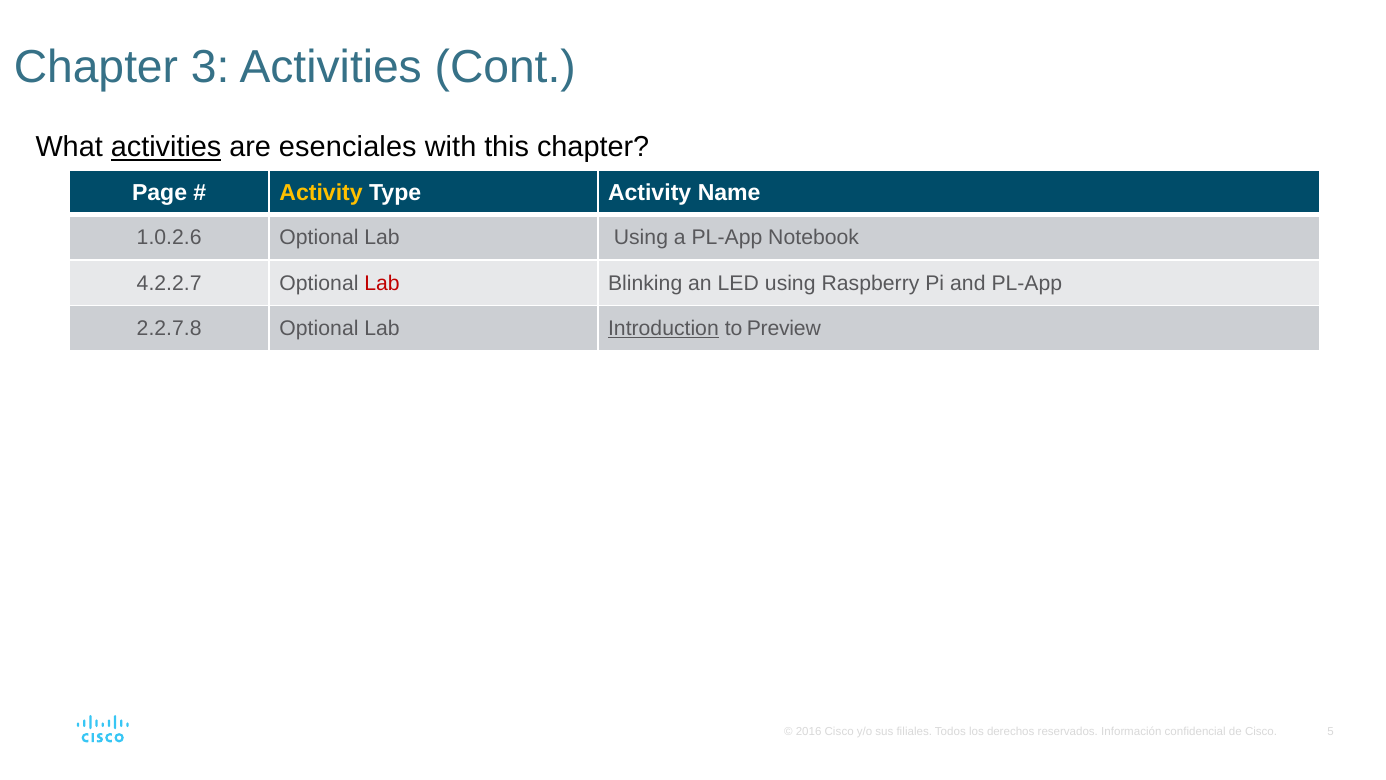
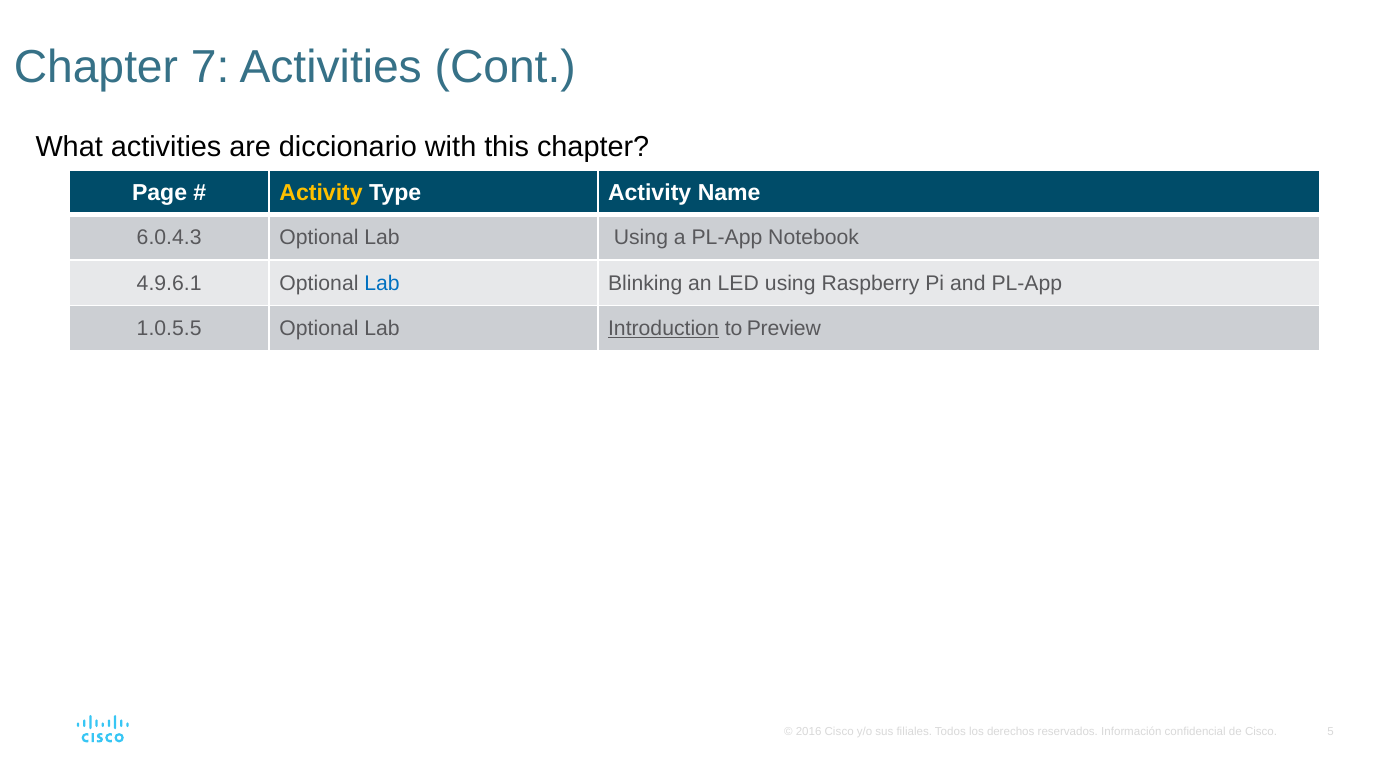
3: 3 -> 7
activities at (166, 147) underline: present -> none
esenciales: esenciales -> diccionario
1.0.2.6: 1.0.2.6 -> 6.0.4.3
4.2.2.7: 4.2.2.7 -> 4.9.6.1
Lab at (382, 283) colour: red -> blue
2.2.7.8: 2.2.7.8 -> 1.0.5.5
